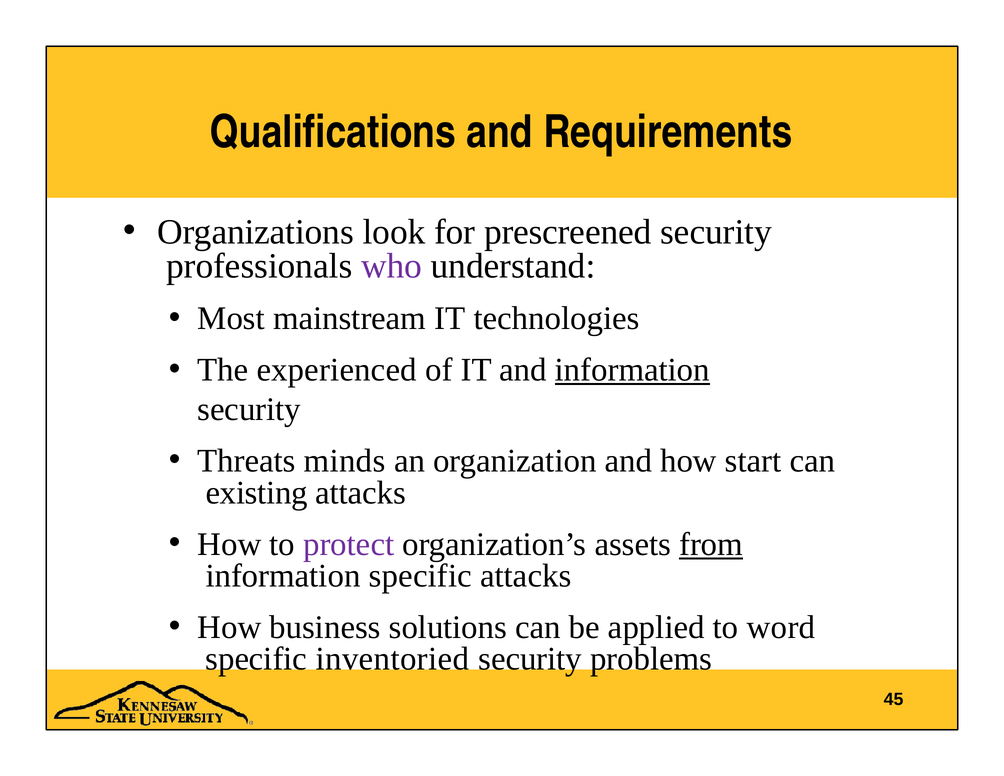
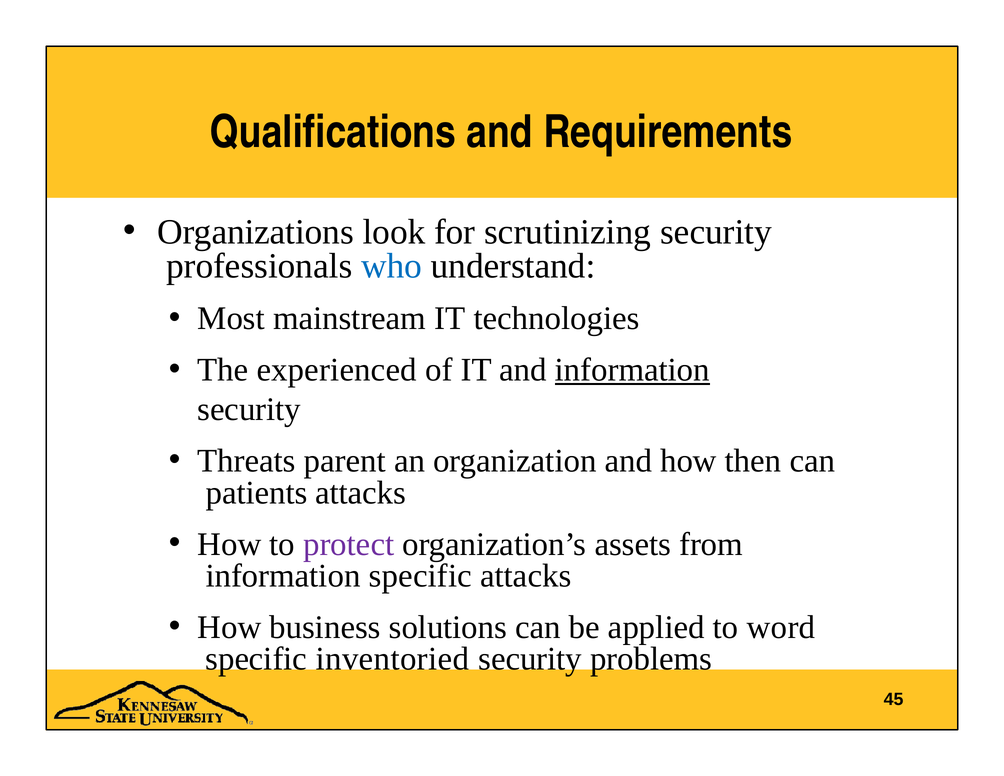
prescreened: prescreened -> scrutinizing
who colour: purple -> blue
minds: minds -> parent
start: start -> then
existing: existing -> patients
from underline: present -> none
